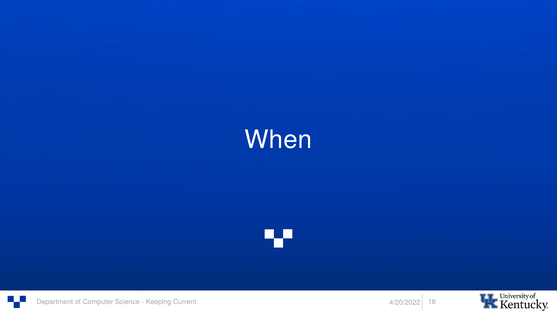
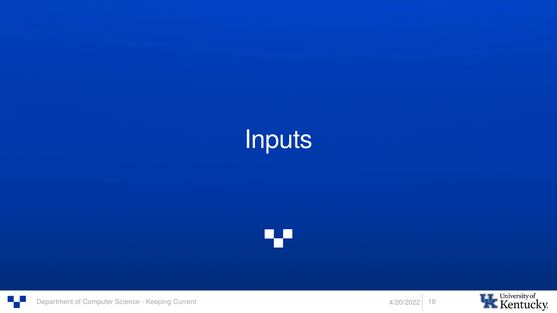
When: When -> Inputs
